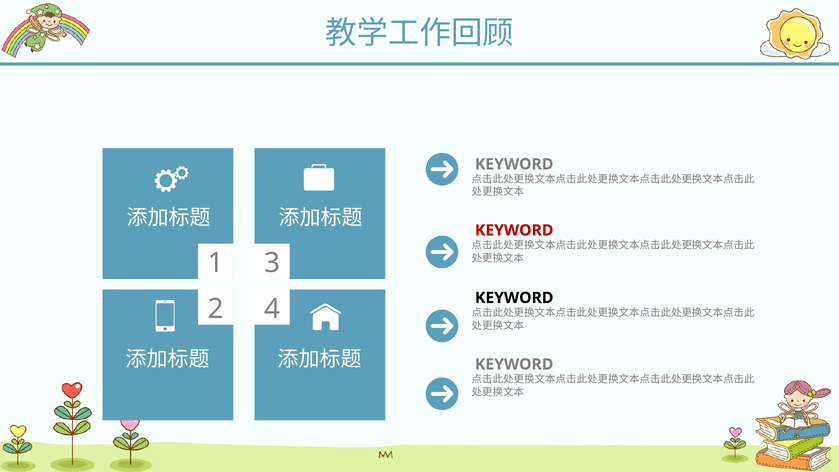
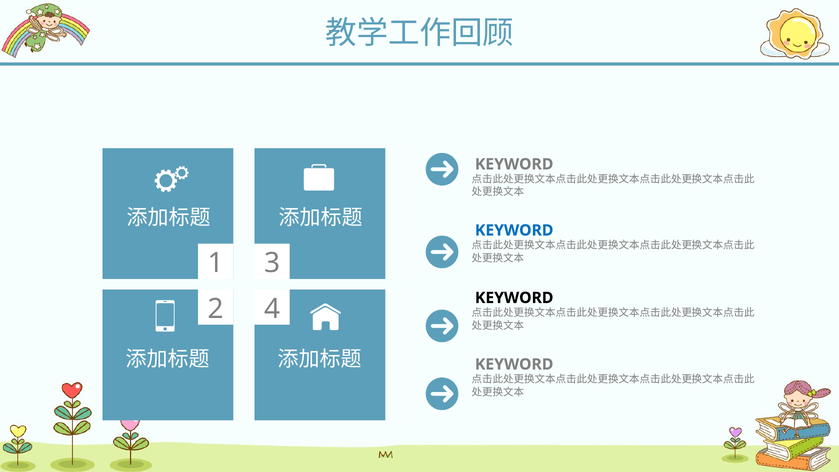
KEYWORD at (514, 230) colour: red -> blue
